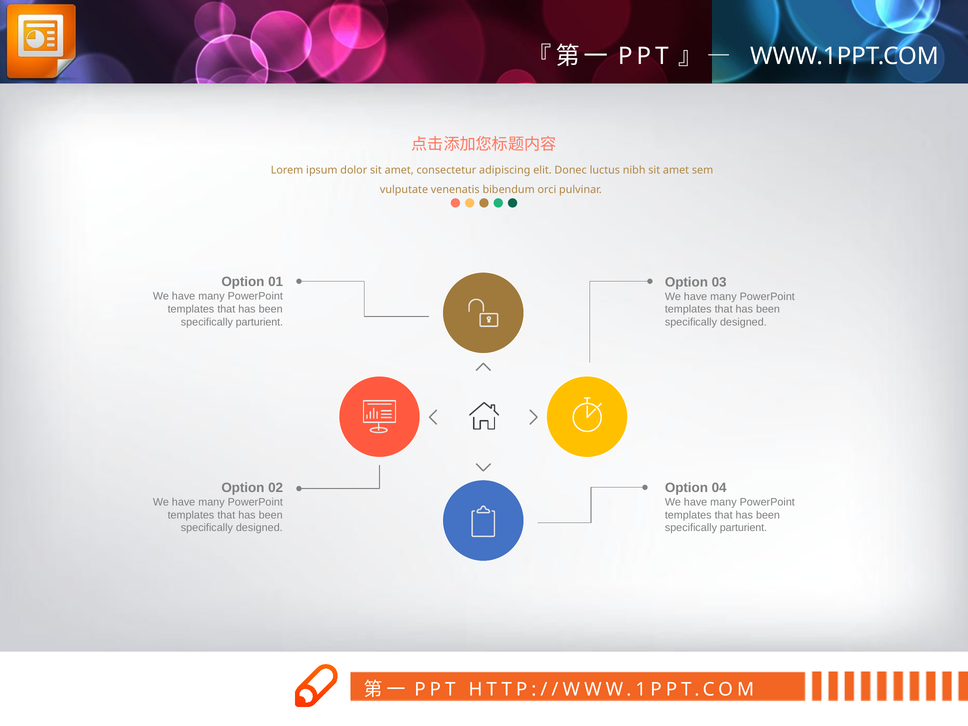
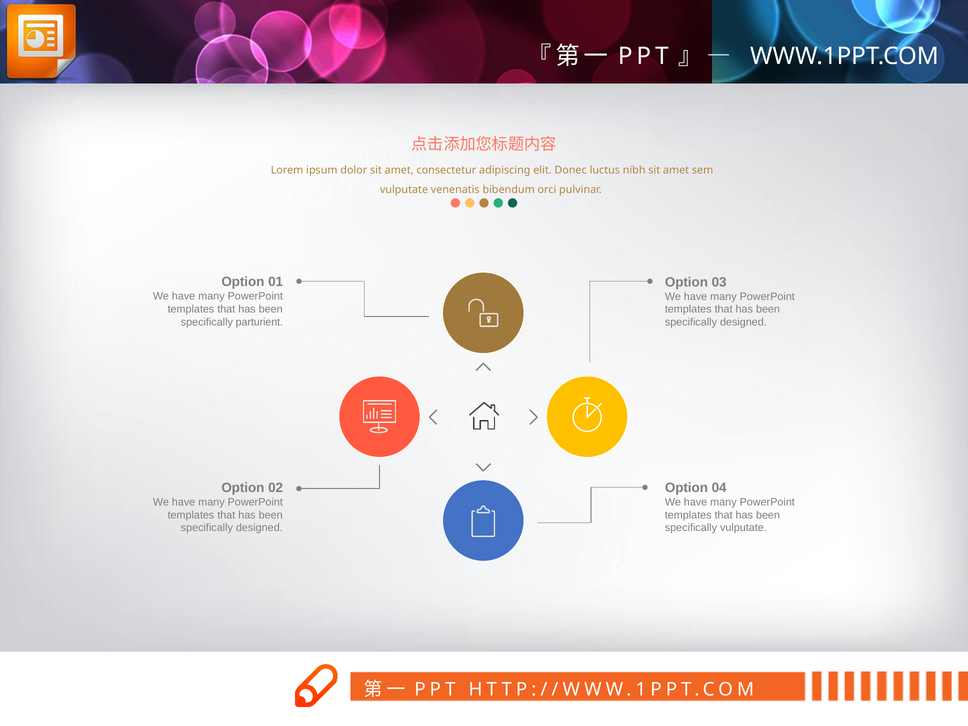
parturient at (743, 528): parturient -> vulputate
